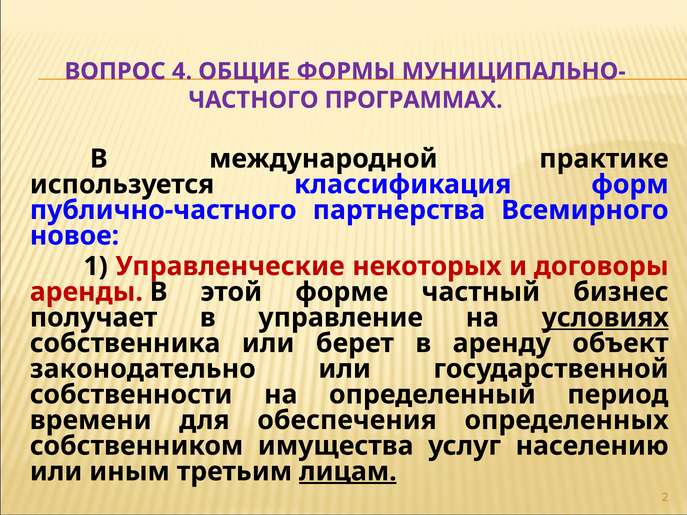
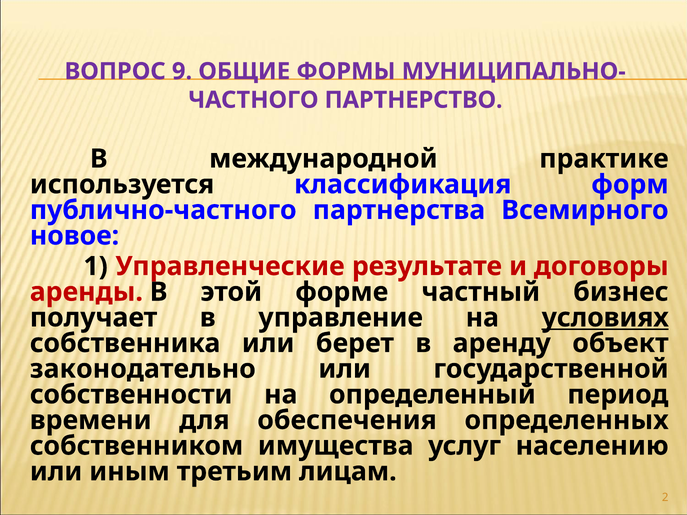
4: 4 -> 9
ПРОГРАММАХ: ПРОГРАММАХ -> ПАРТНЕРСТВО
некоторых: некоторых -> результате
лицам underline: present -> none
